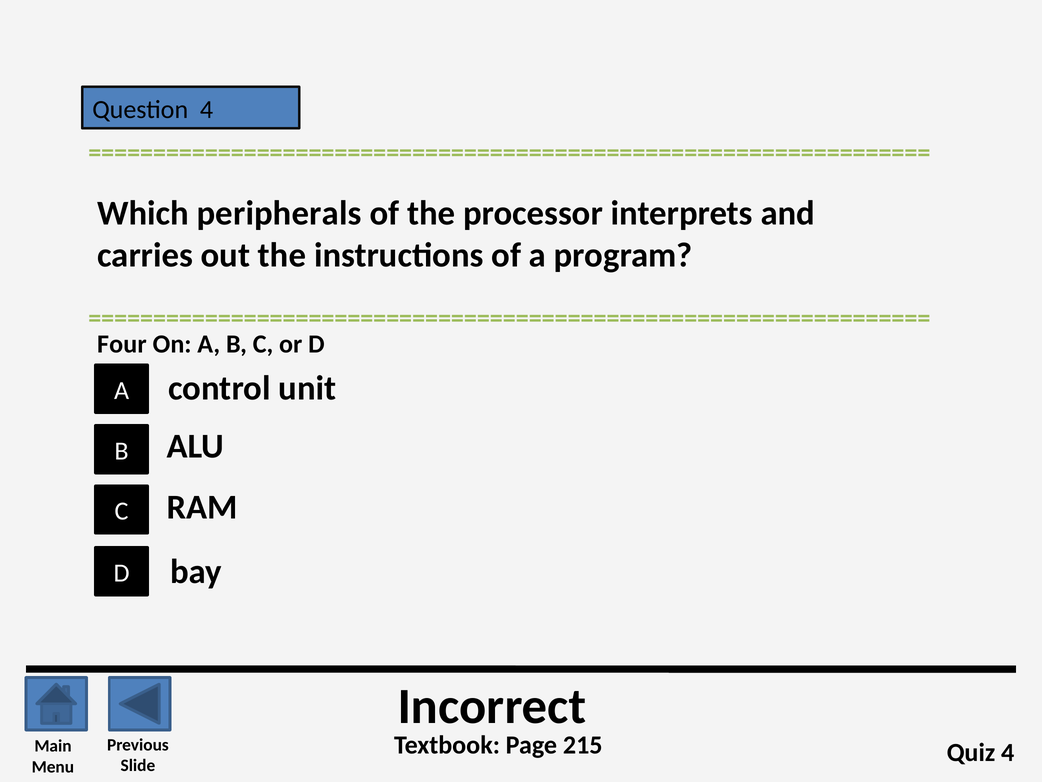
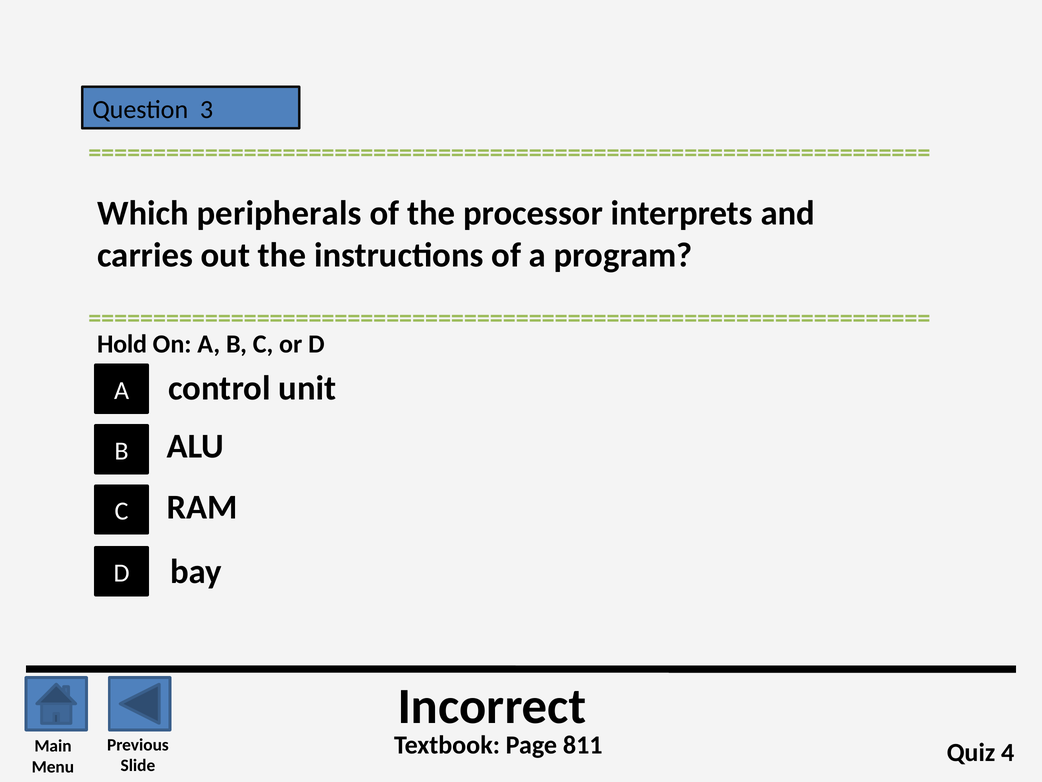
Question 4: 4 -> 3
Four: Four -> Hold
215: 215 -> 811
